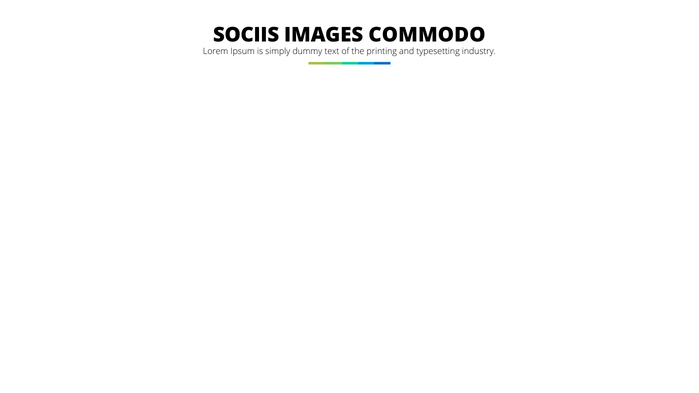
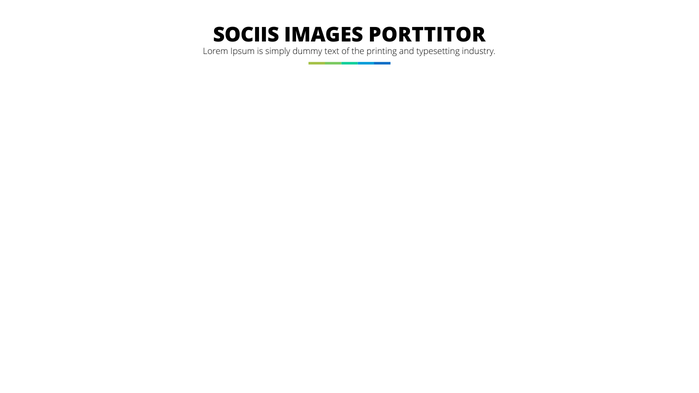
COMMODO: COMMODO -> PORTTITOR
